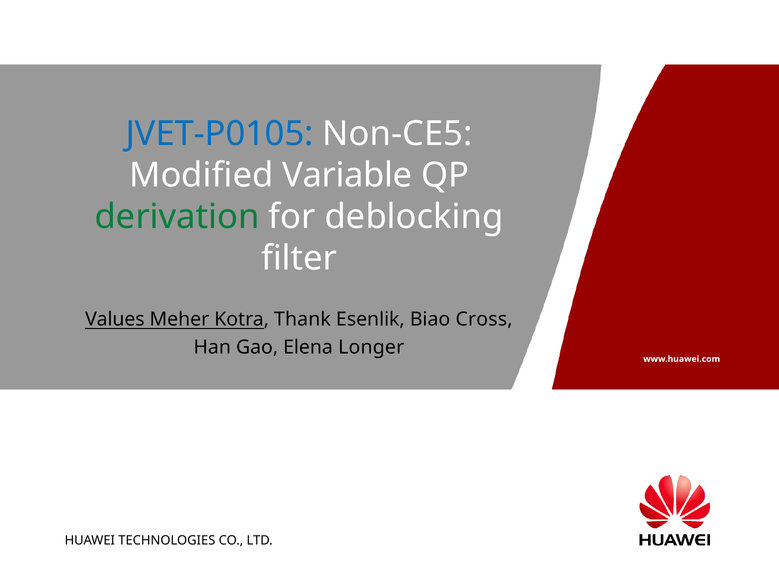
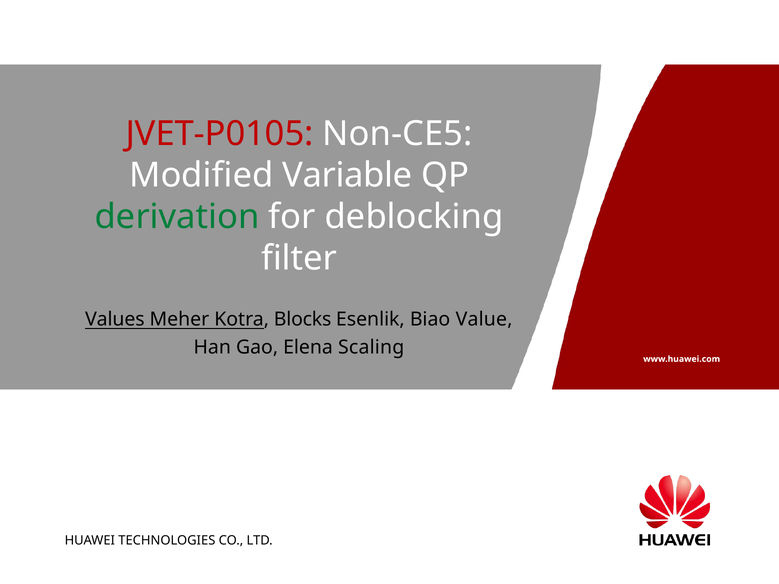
JVET-P0105 colour: blue -> red
Thank: Thank -> Blocks
Cross: Cross -> Value
Longer: Longer -> Scaling
